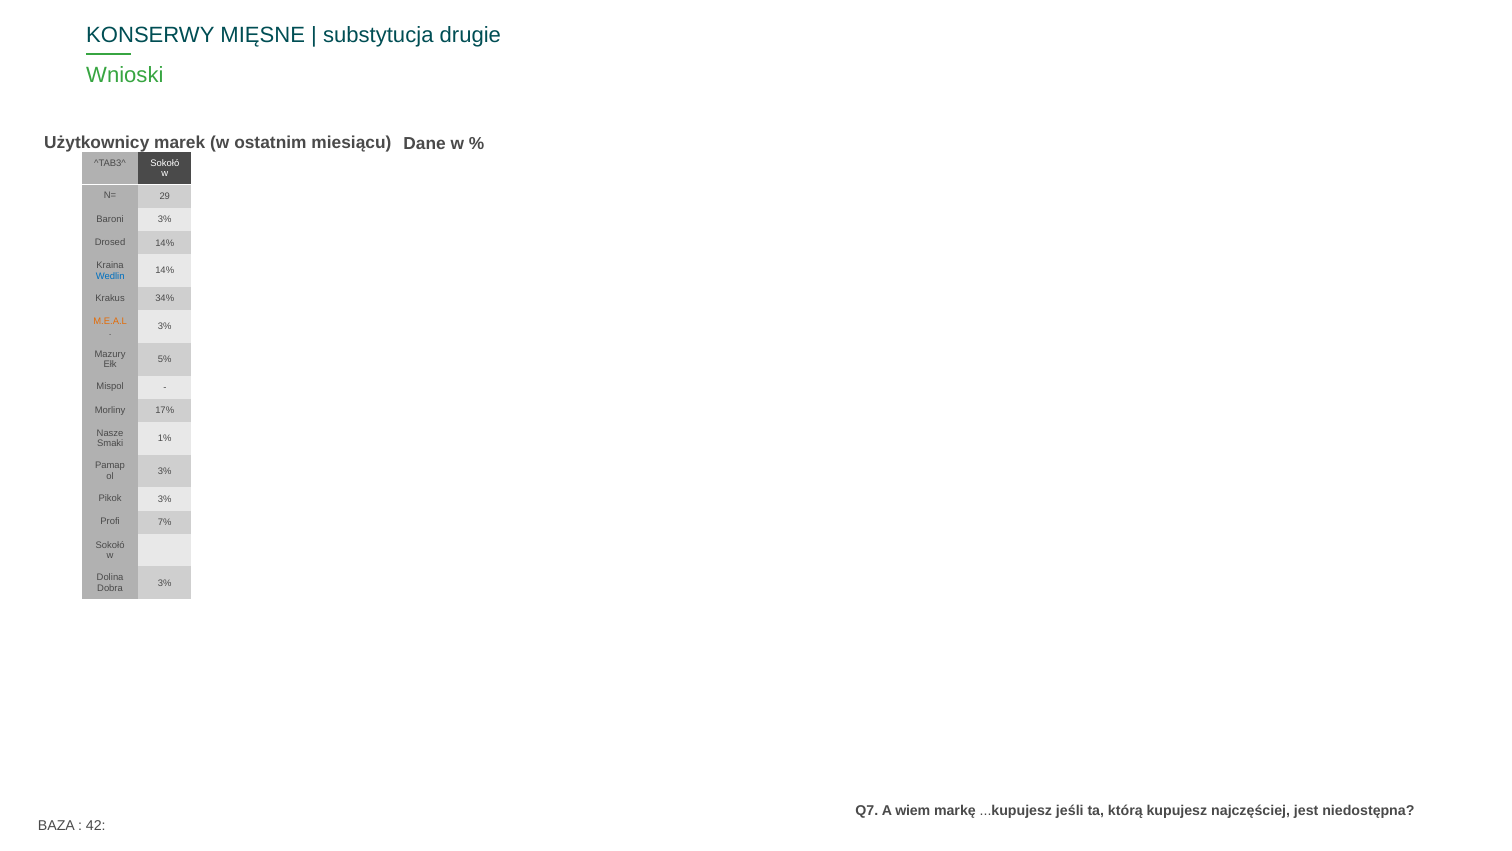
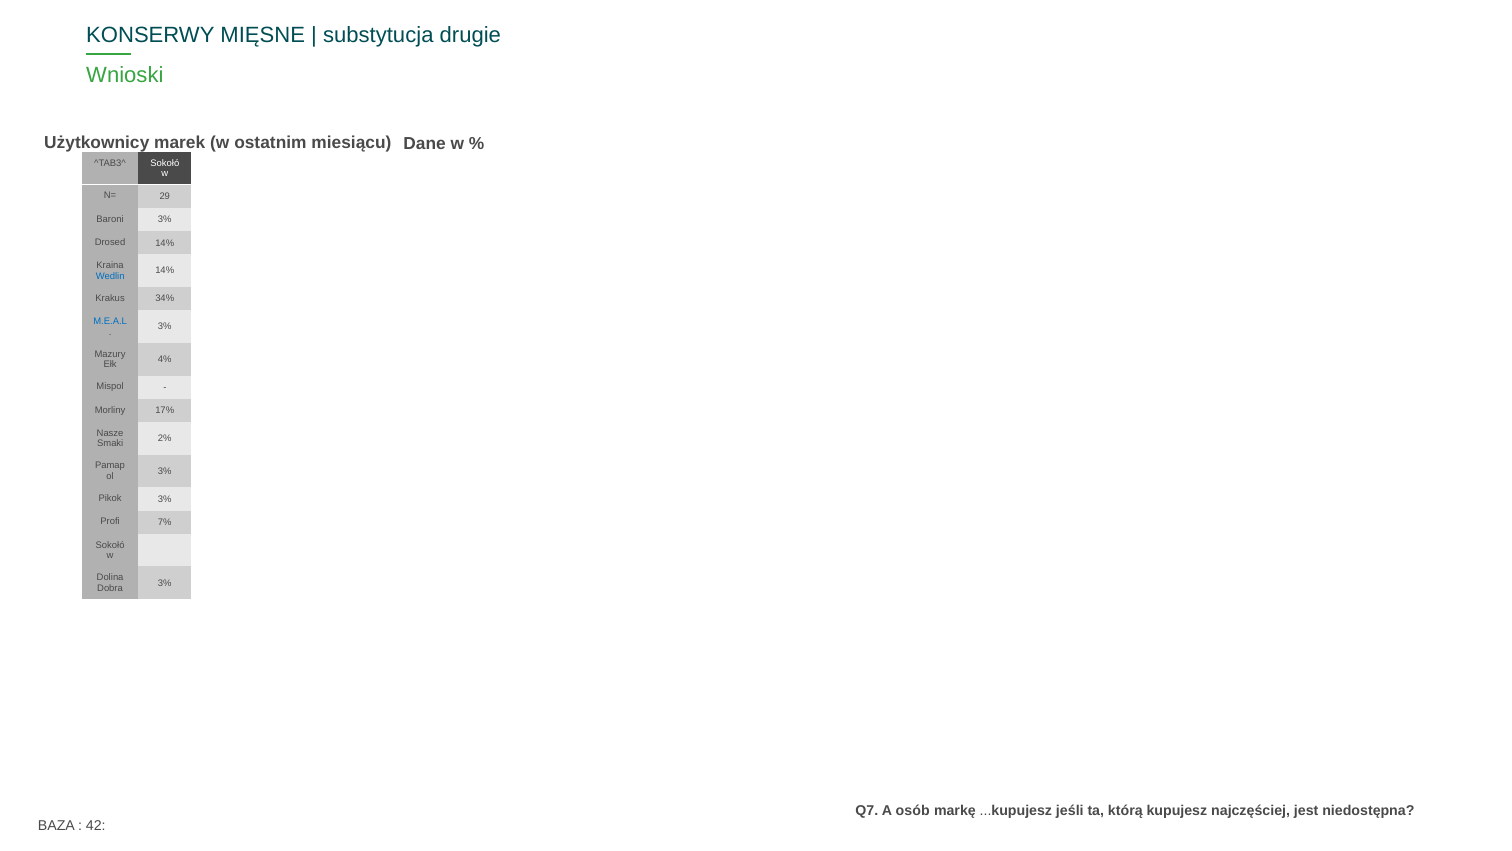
M.E.A.L colour: orange -> blue
5%: 5% -> 4%
1%: 1% -> 2%
wiem: wiem -> osób
